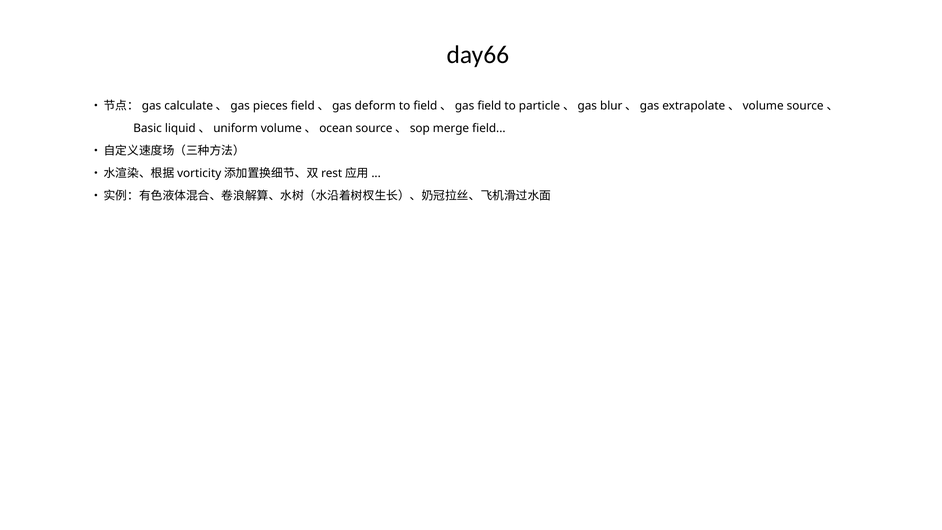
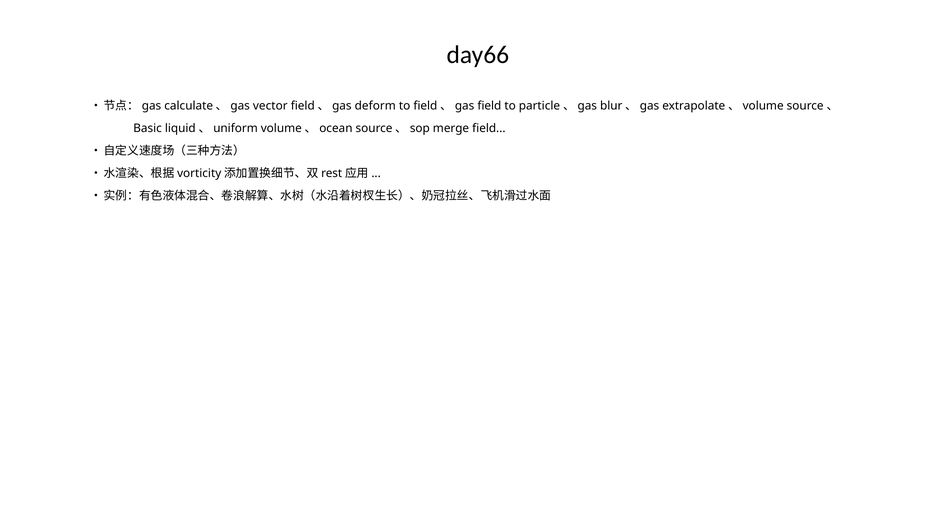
pieces: pieces -> vector
